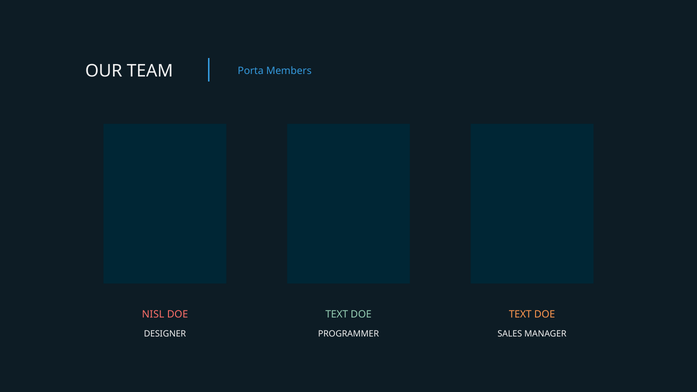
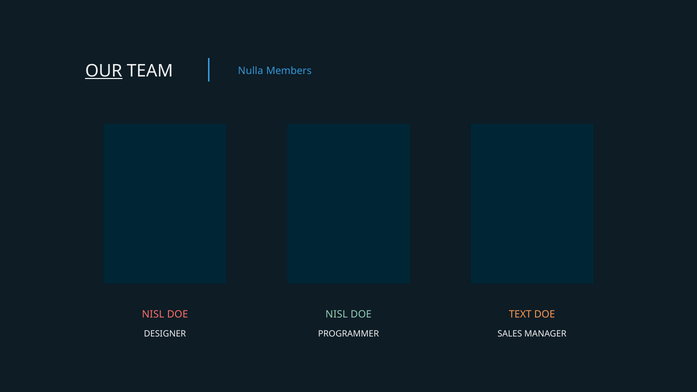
OUR underline: none -> present
Porta: Porta -> Nulla
TEXT at (337, 315): TEXT -> NISL
